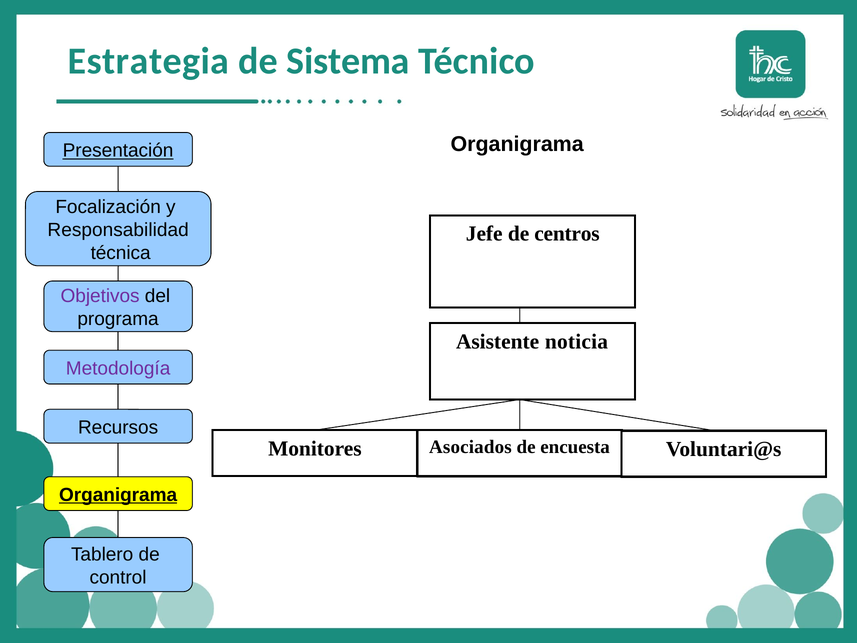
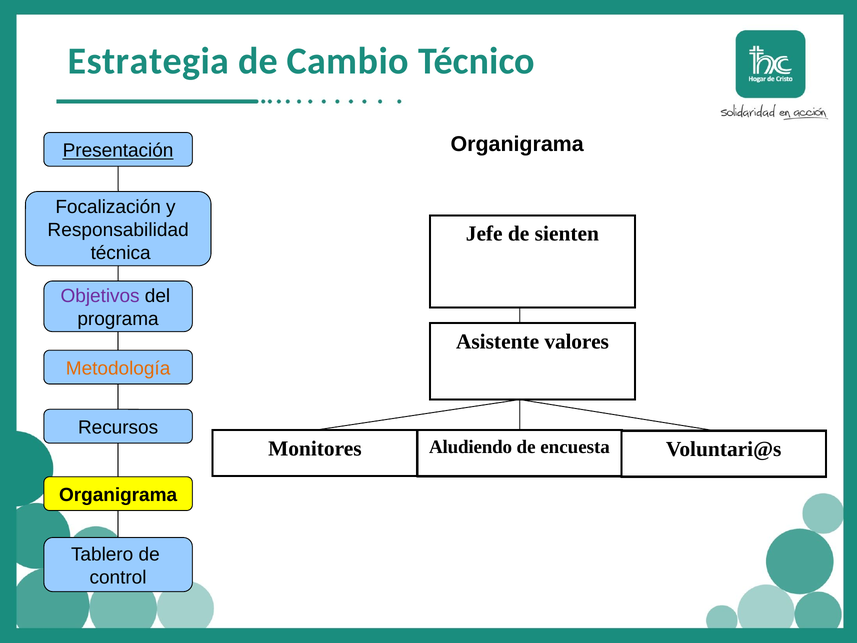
Sistema: Sistema -> Cambio
centros: centros -> sienten
noticia: noticia -> valores
Metodología colour: purple -> orange
Asociados: Asociados -> Aludiendo
Organigrama at (118, 495) underline: present -> none
